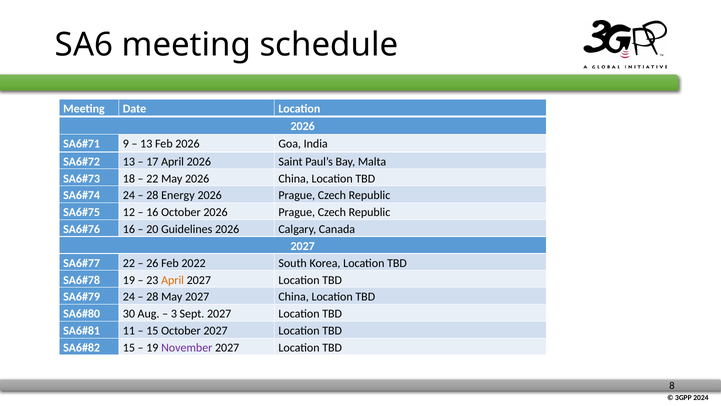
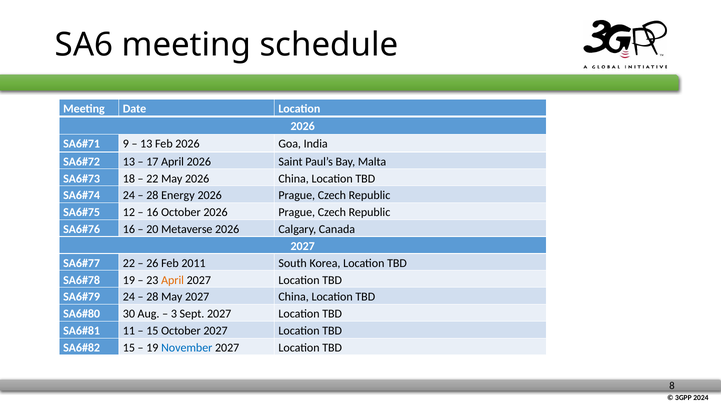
Guidelines: Guidelines -> Metaverse
2022: 2022 -> 2011
November colour: purple -> blue
